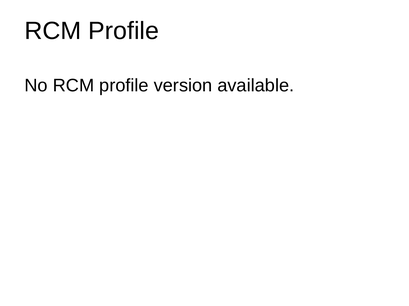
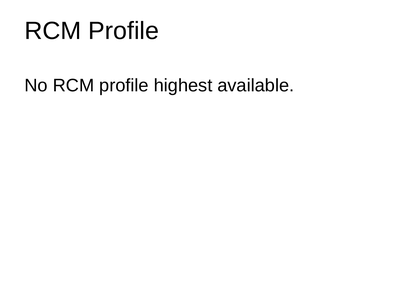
version: version -> highest
